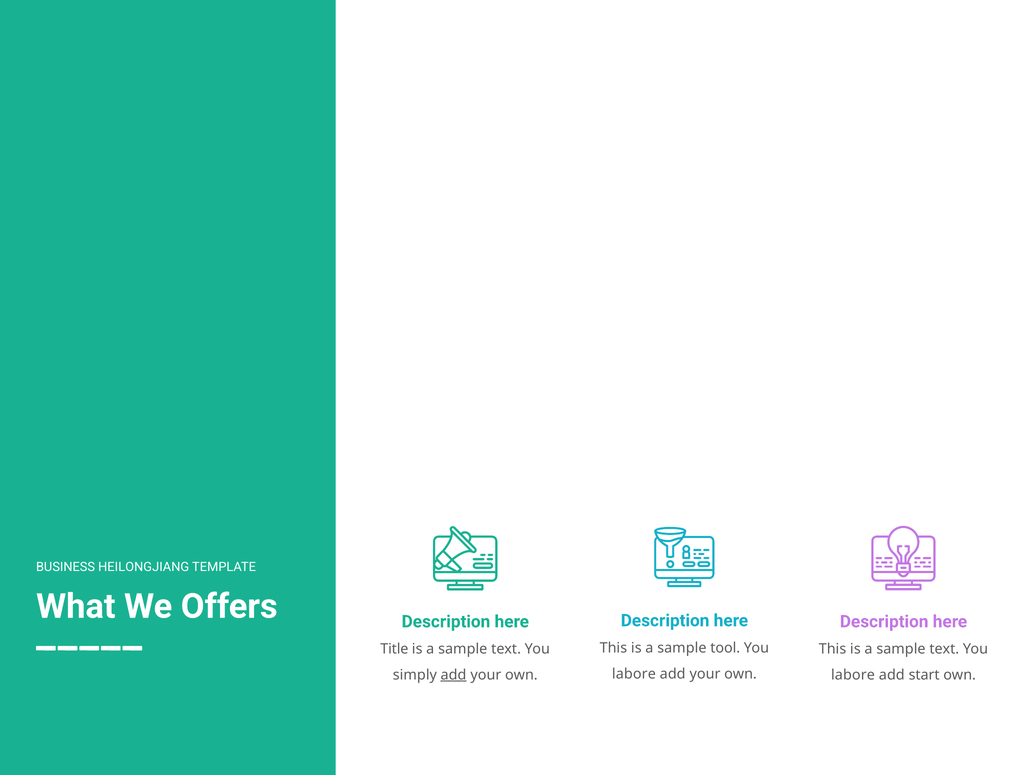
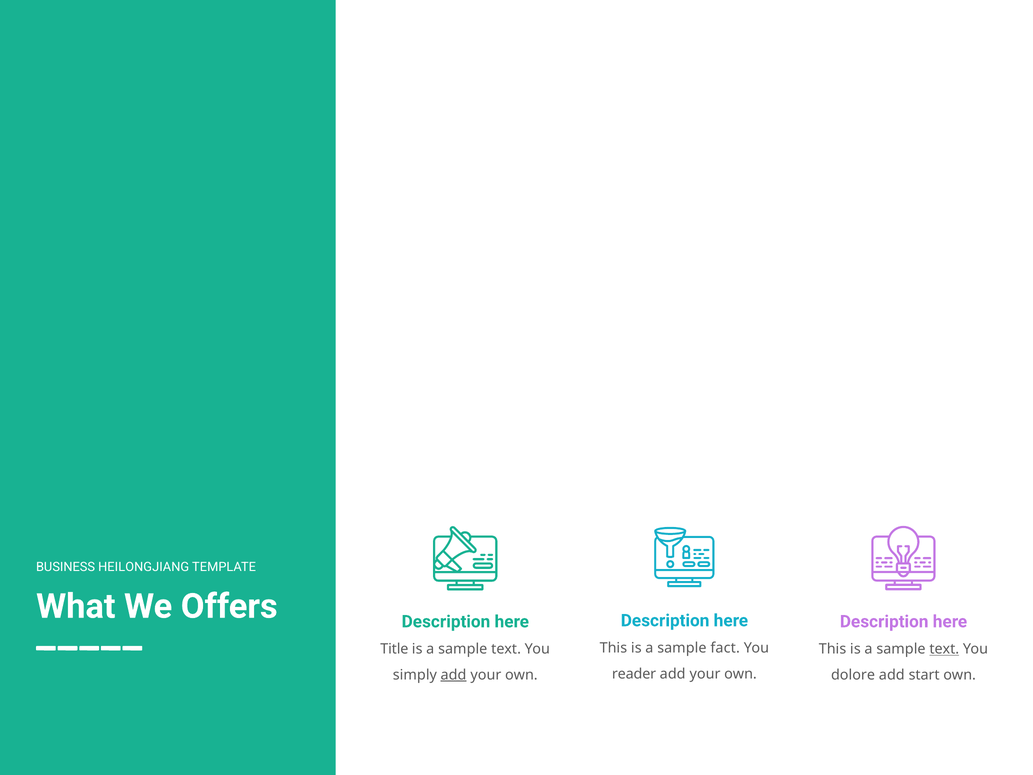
tool: tool -> fact
text at (944, 649) underline: none -> present
labore at (634, 674): labore -> reader
labore at (853, 675): labore -> dolore
